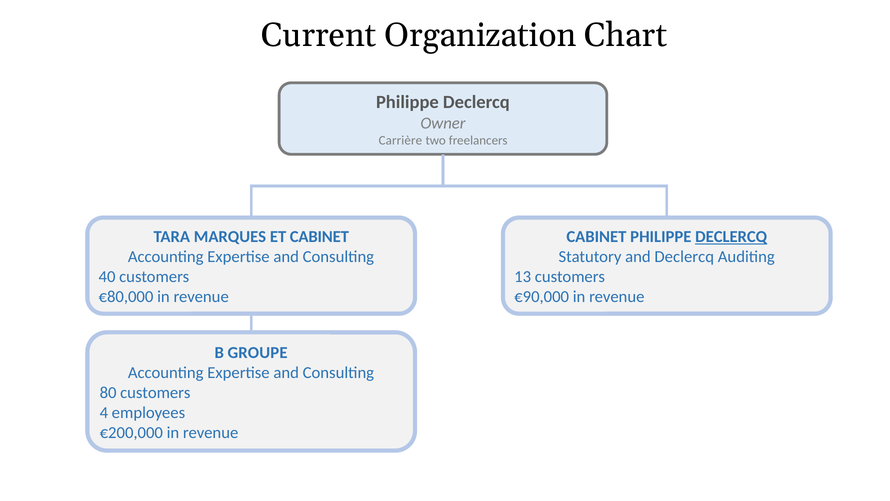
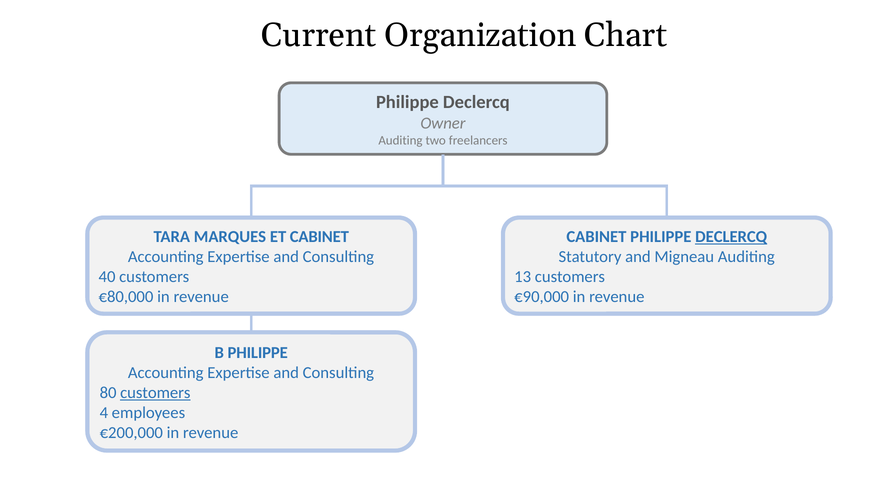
Carrière at (400, 141): Carrière -> Auditing
and Declercq: Declercq -> Migneau
B GROUPE: GROUPE -> PHILIPPE
customers at (155, 392) underline: none -> present
